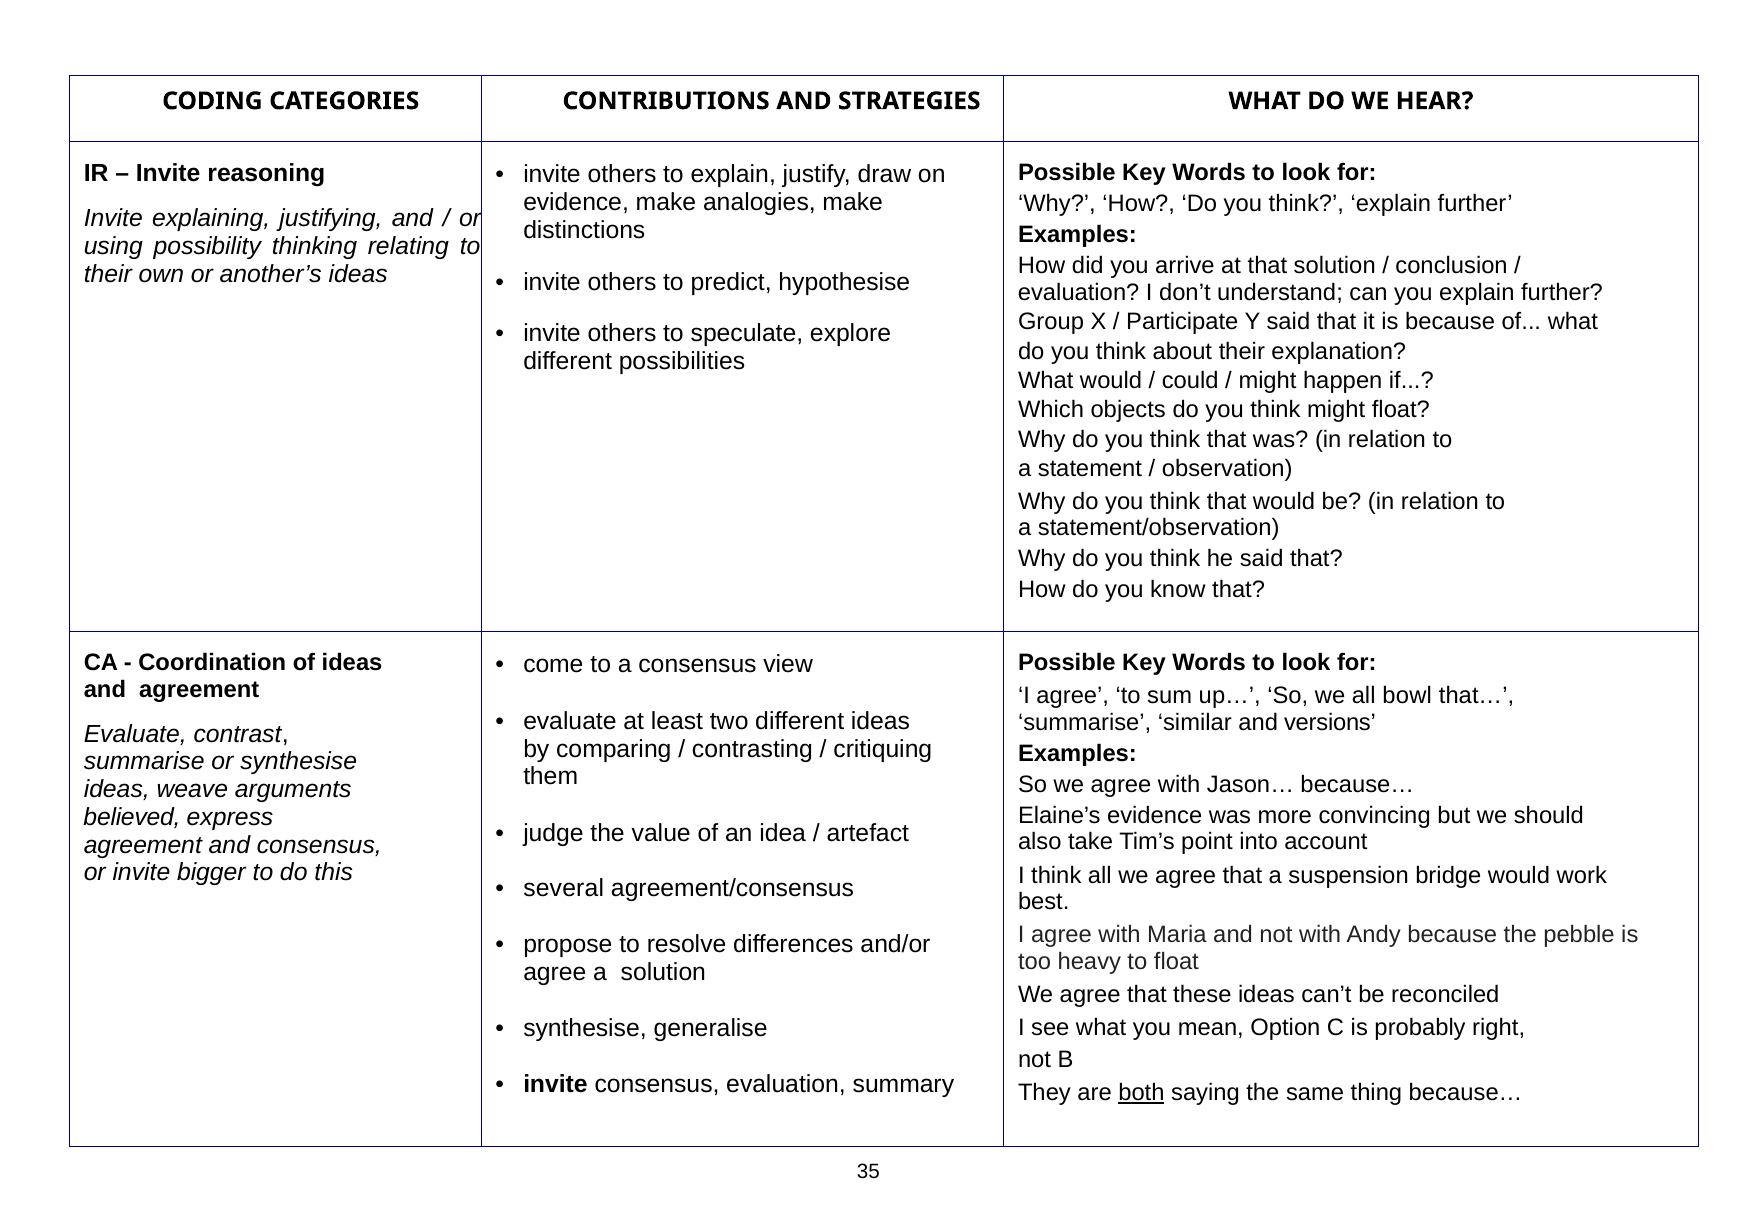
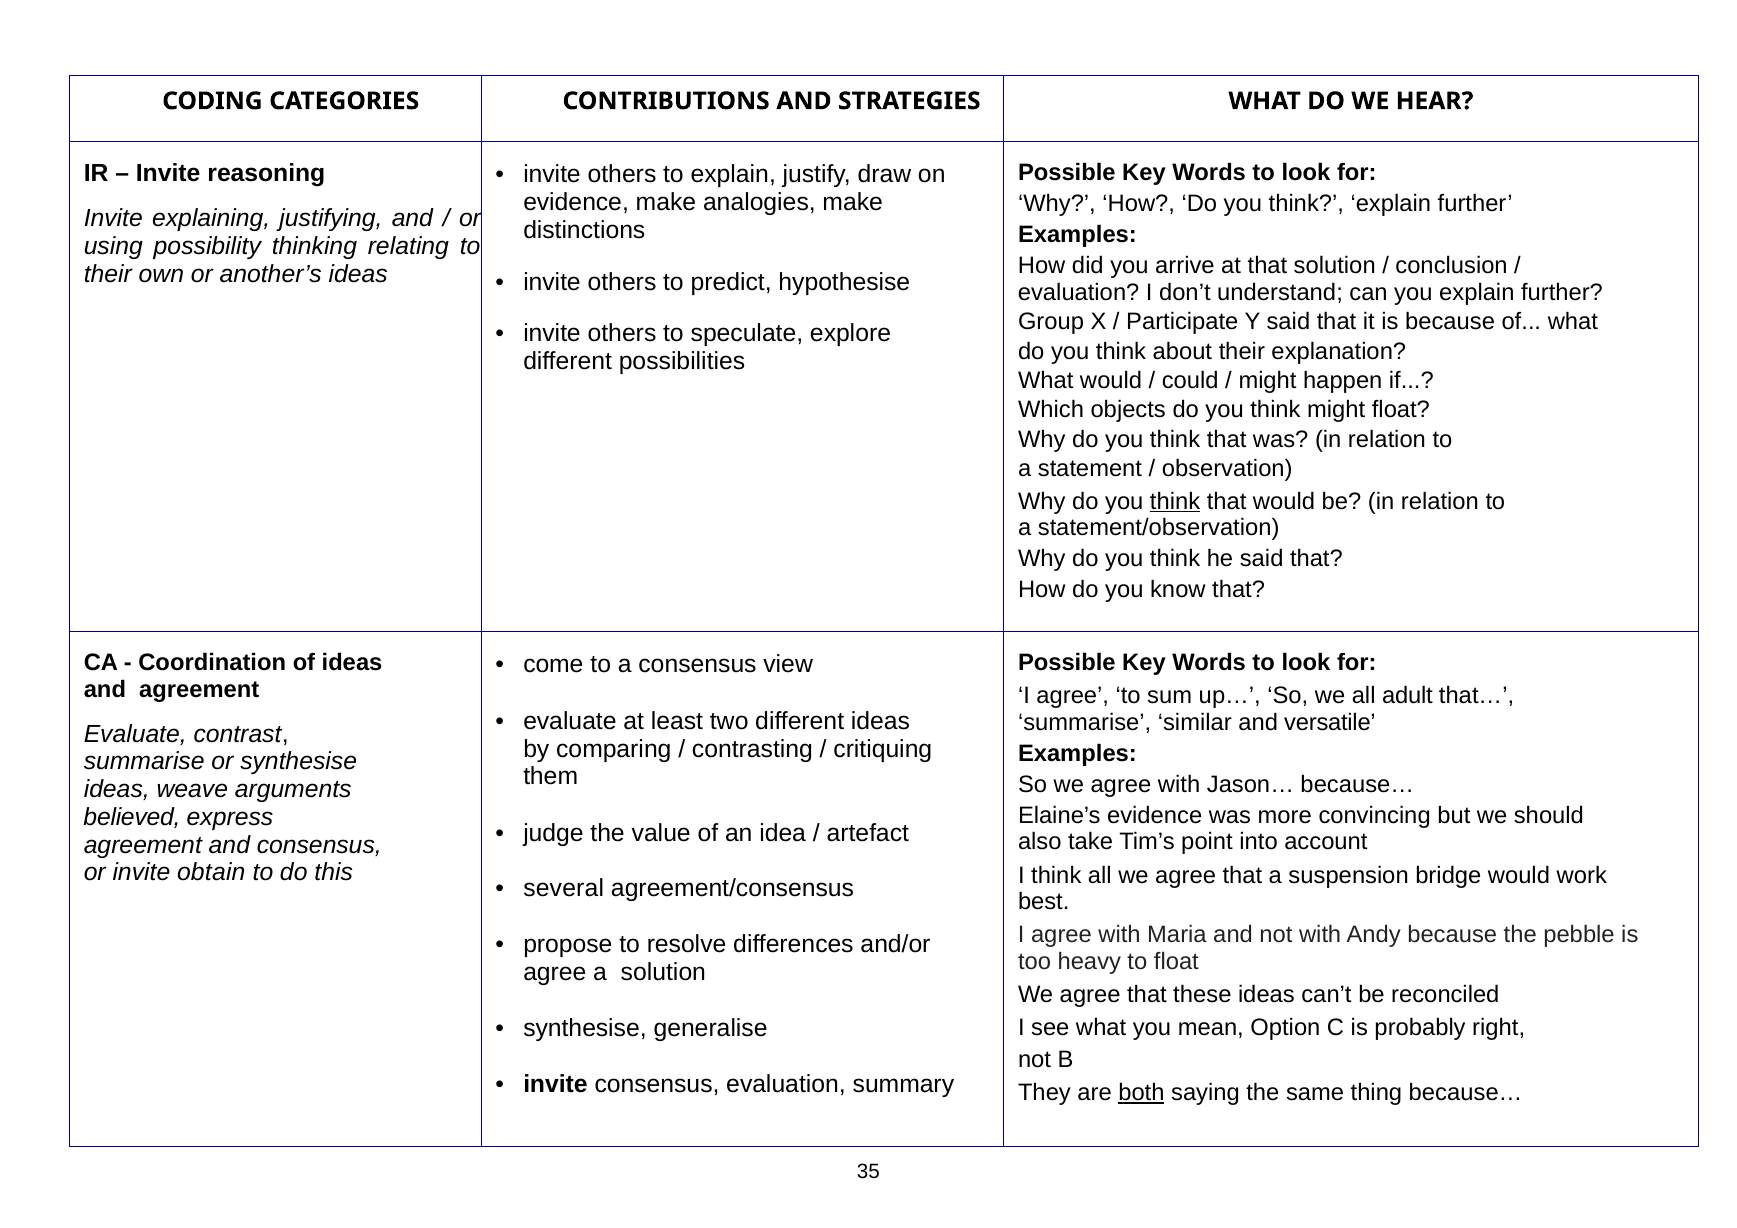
think at (1175, 501) underline: none -> present
bowl: bowl -> adult
versions: versions -> versatile
bigger: bigger -> obtain
